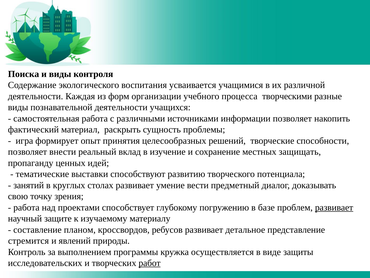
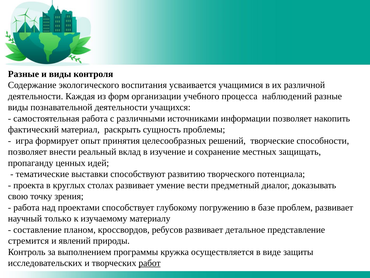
Поиска at (24, 74): Поиска -> Разные
творческими: творческими -> наблюдений
занятий: занятий -> проекта
развивает at (334, 207) underline: present -> none
защите: защите -> только
